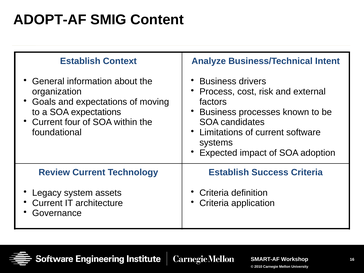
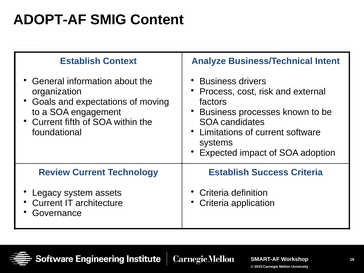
SOA expectations: expectations -> engagement
four: four -> fifth
